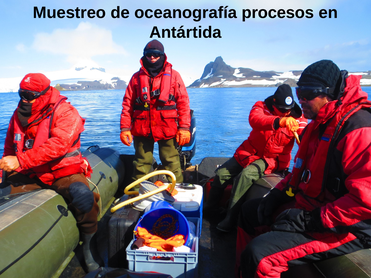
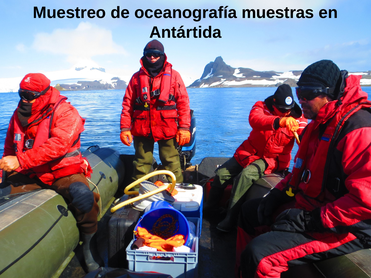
procesos: procesos -> muestras
